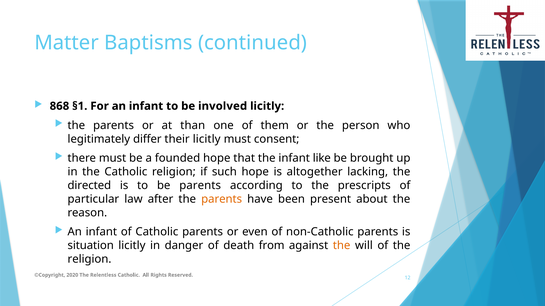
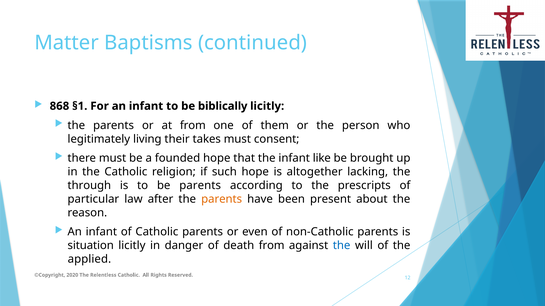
involved: involved -> biblically
at than: than -> from
differ: differ -> living
their licitly: licitly -> takes
directed: directed -> through
the at (342, 246) colour: orange -> blue
religion at (89, 260): religion -> applied
